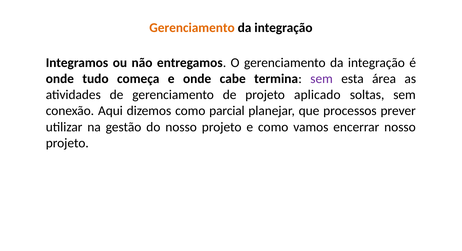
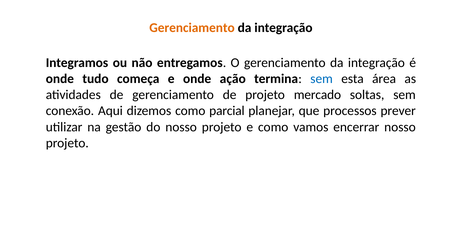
cabe: cabe -> ação
sem at (322, 79) colour: purple -> blue
aplicado: aplicado -> mercado
